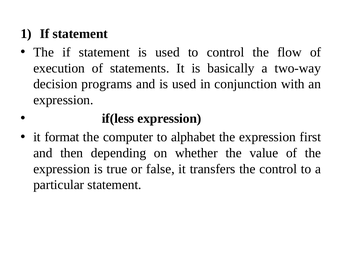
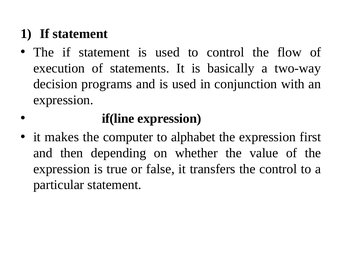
if(less: if(less -> if(line
format: format -> makes
